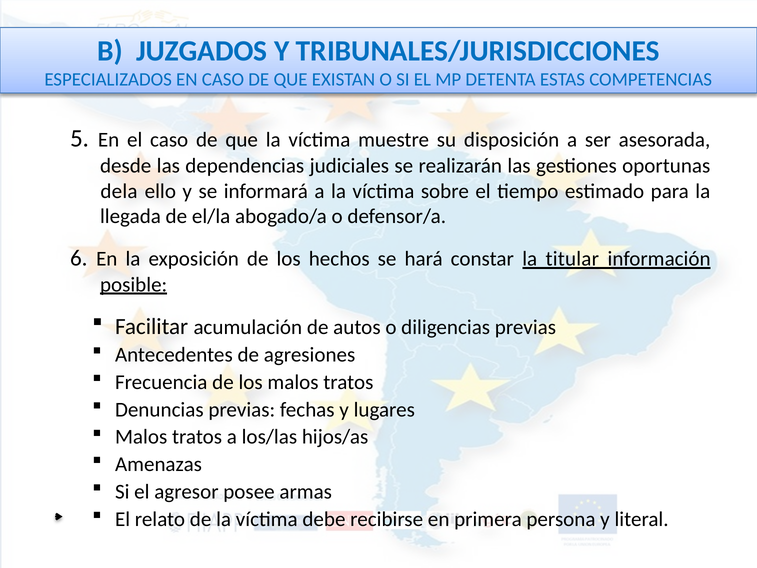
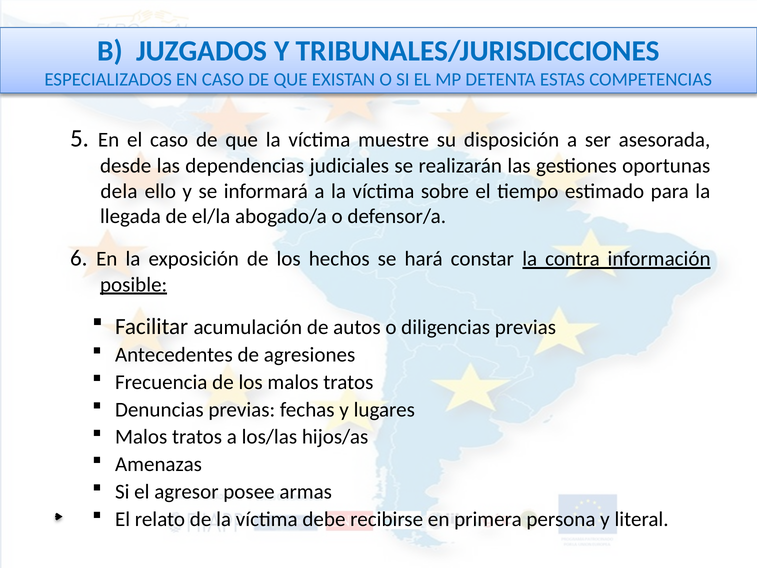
titular: titular -> contra
